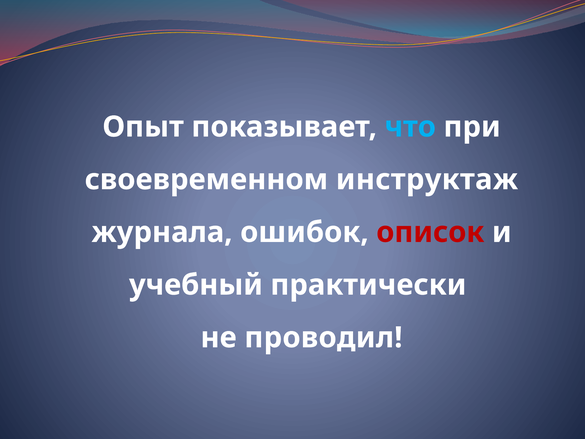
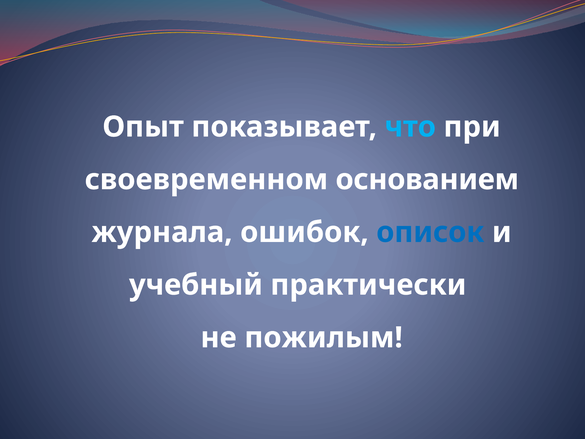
инструктаж: инструктаж -> основанием
описок colour: red -> blue
проводил: проводил -> пожилым
